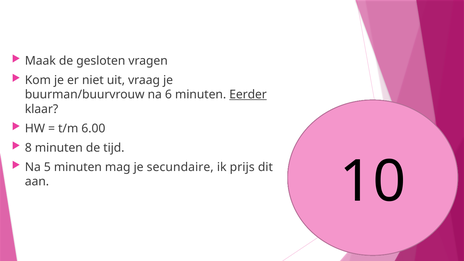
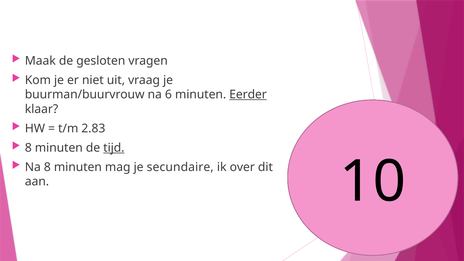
6.00: 6.00 -> 2.83
tijd underline: none -> present
Na 5: 5 -> 8
prijs: prijs -> over
